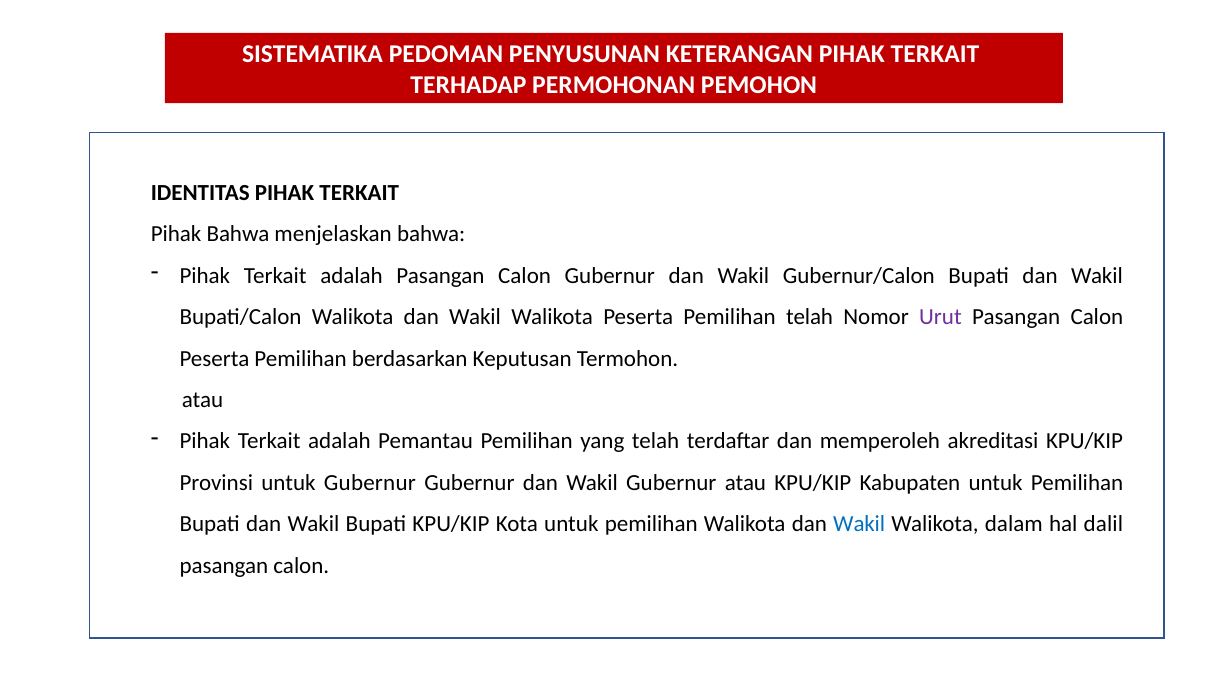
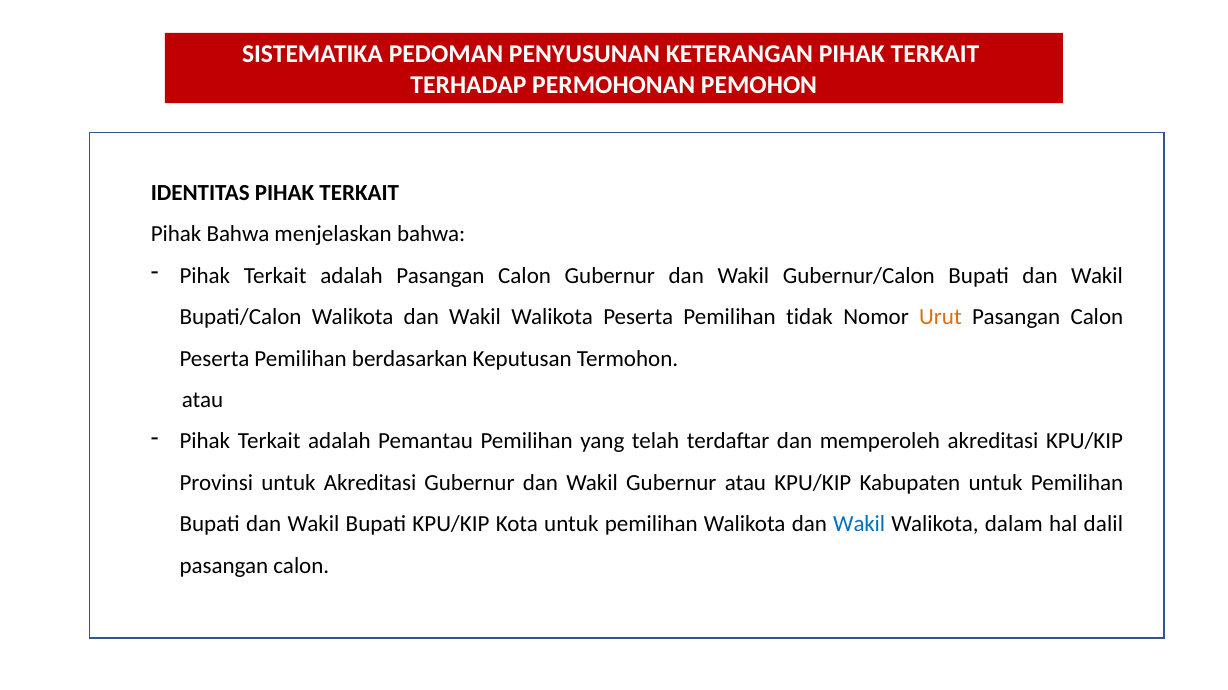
Pemilihan telah: telah -> tidak
Urut colour: purple -> orange
untuk Gubernur: Gubernur -> Akreditasi
